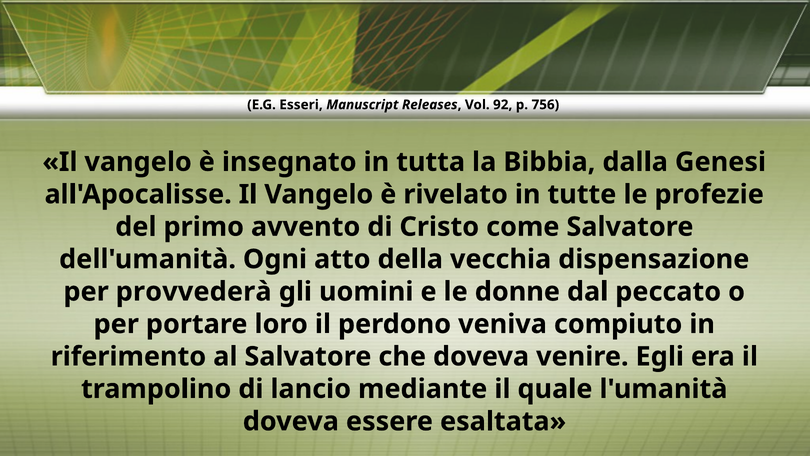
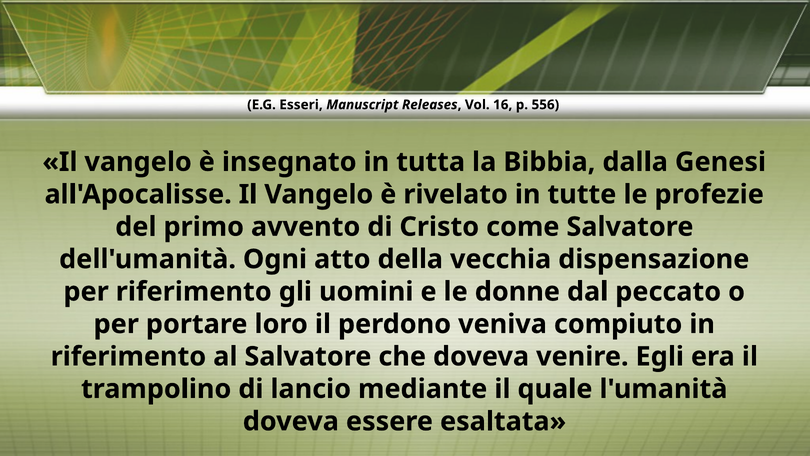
92: 92 -> 16
756: 756 -> 556
per provvederà: provvederà -> riferimento
